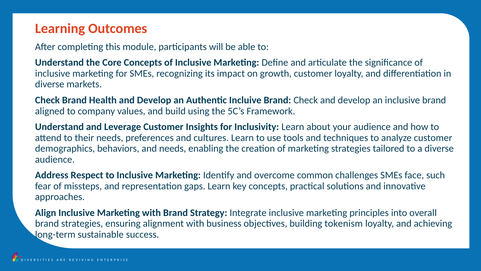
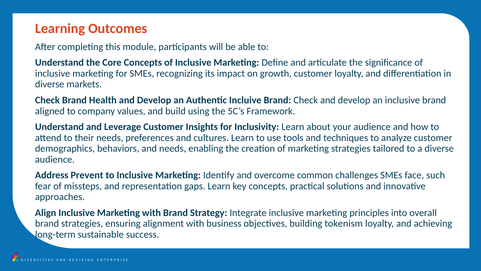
Respect: Respect -> Prevent
